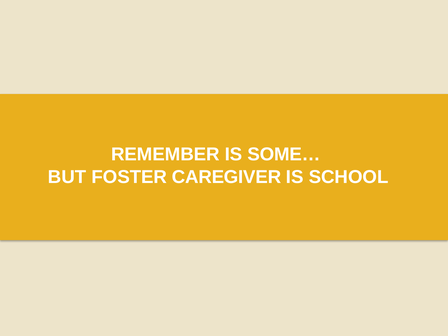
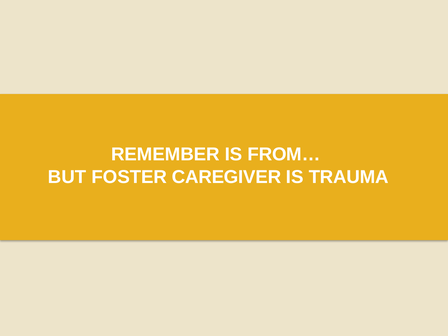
SOME…: SOME… -> FROM…
SCHOOL: SCHOOL -> TRAUMA
